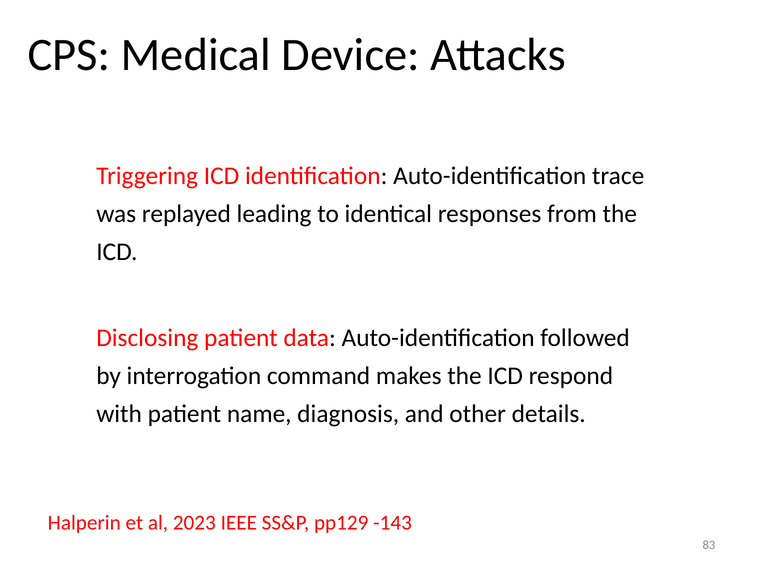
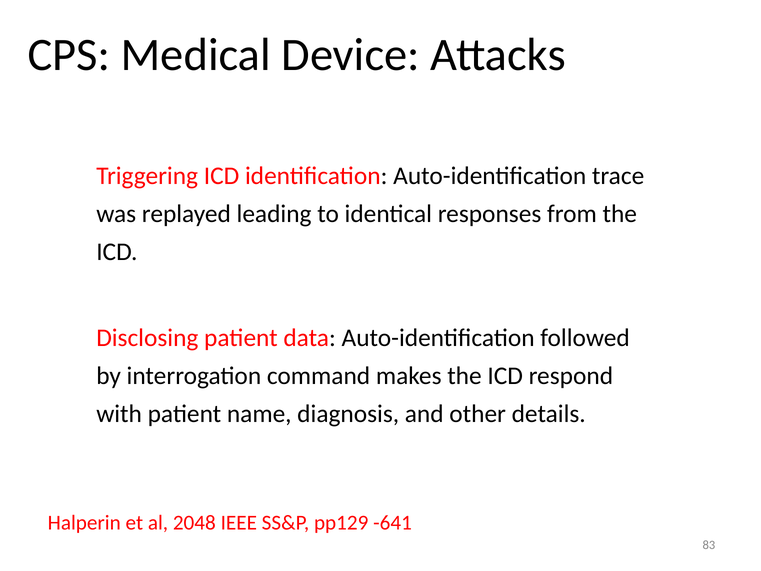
2023: 2023 -> 2048
-143: -143 -> -641
